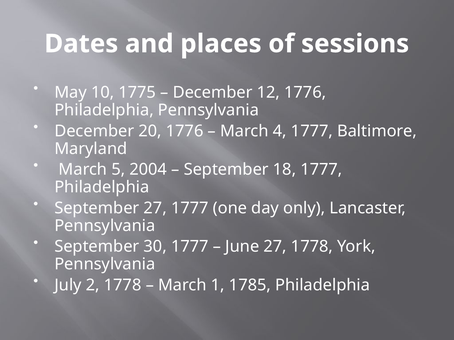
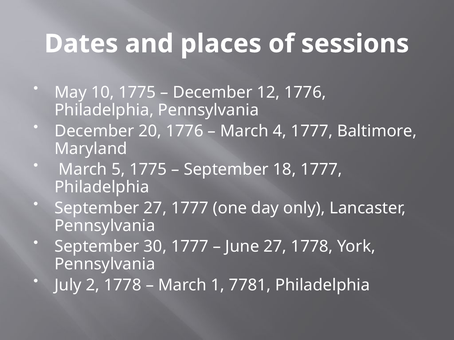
5 2004: 2004 -> 1775
1785: 1785 -> 7781
